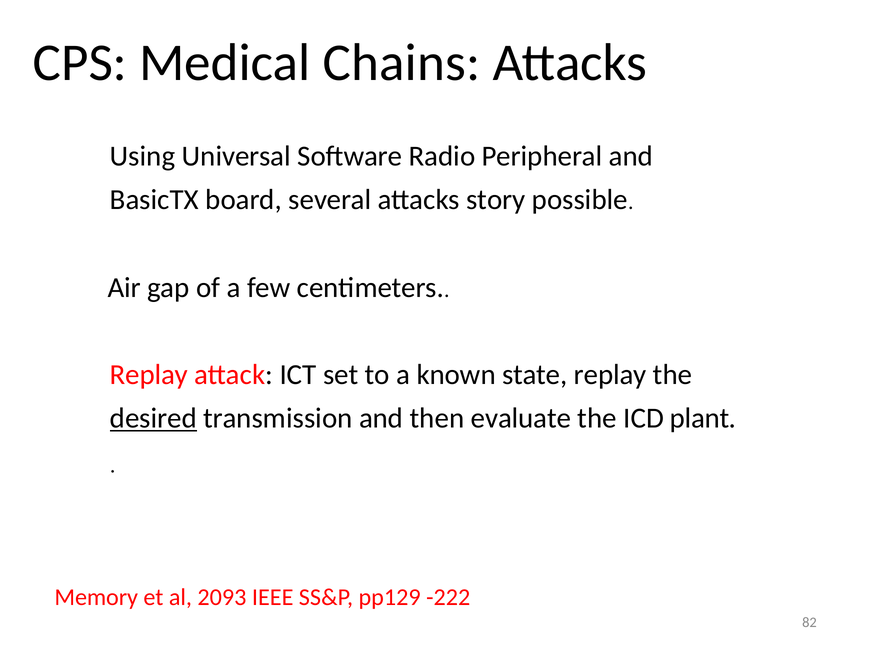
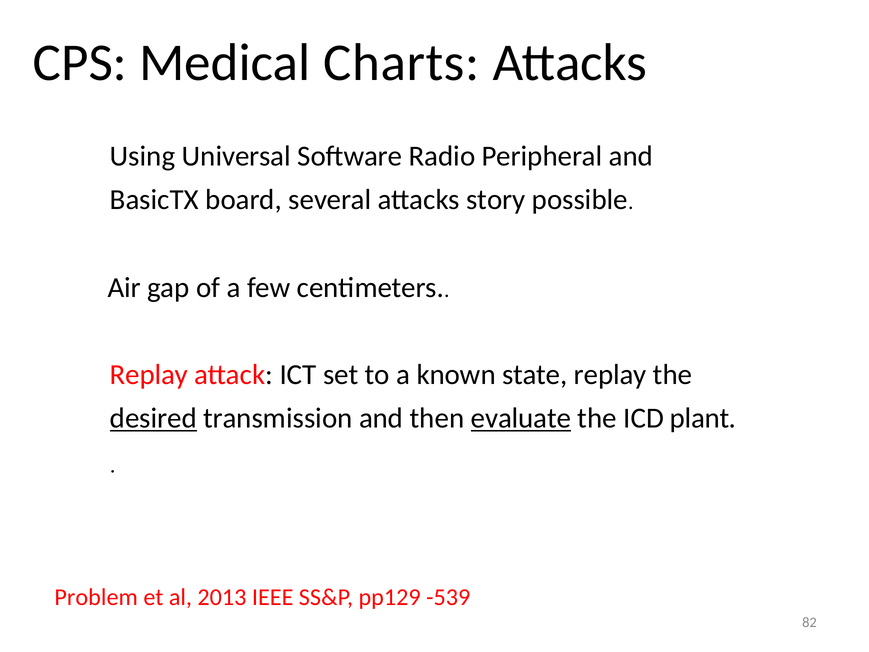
Chains: Chains -> Charts
evaluate underline: none -> present
Memory: Memory -> Problem
2093: 2093 -> 2013
-222: -222 -> -539
